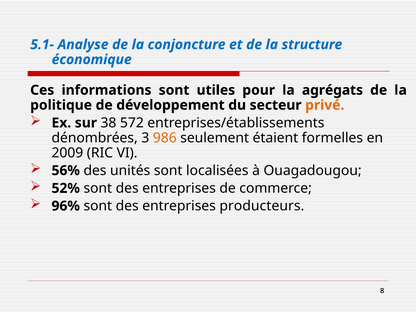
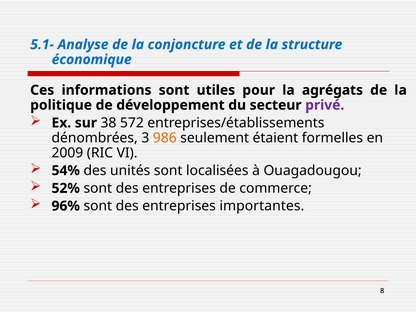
privé colour: orange -> purple
56%: 56% -> 54%
producteurs: producteurs -> importantes
